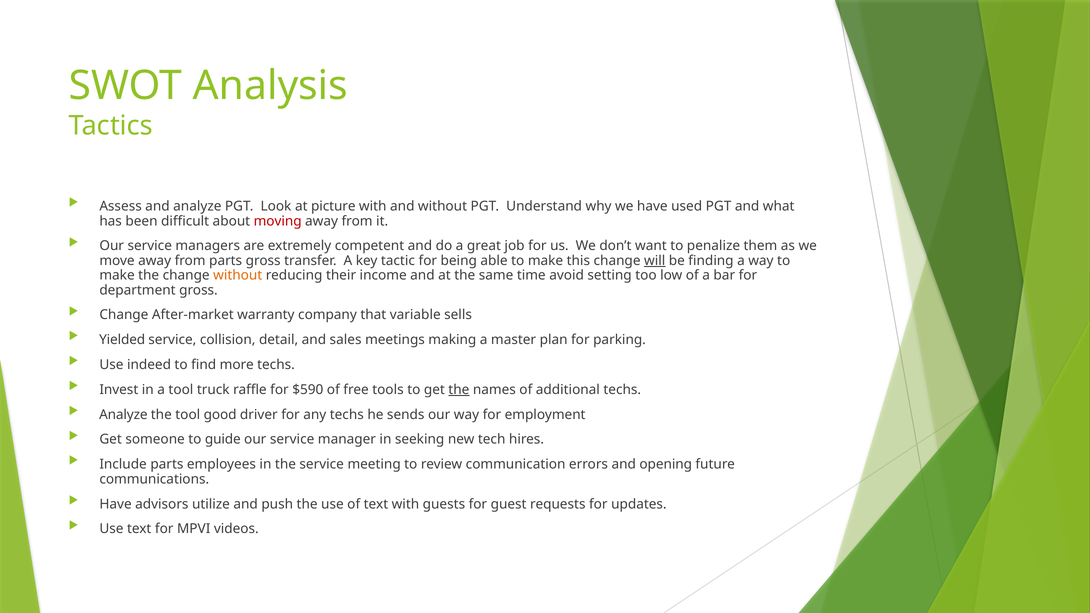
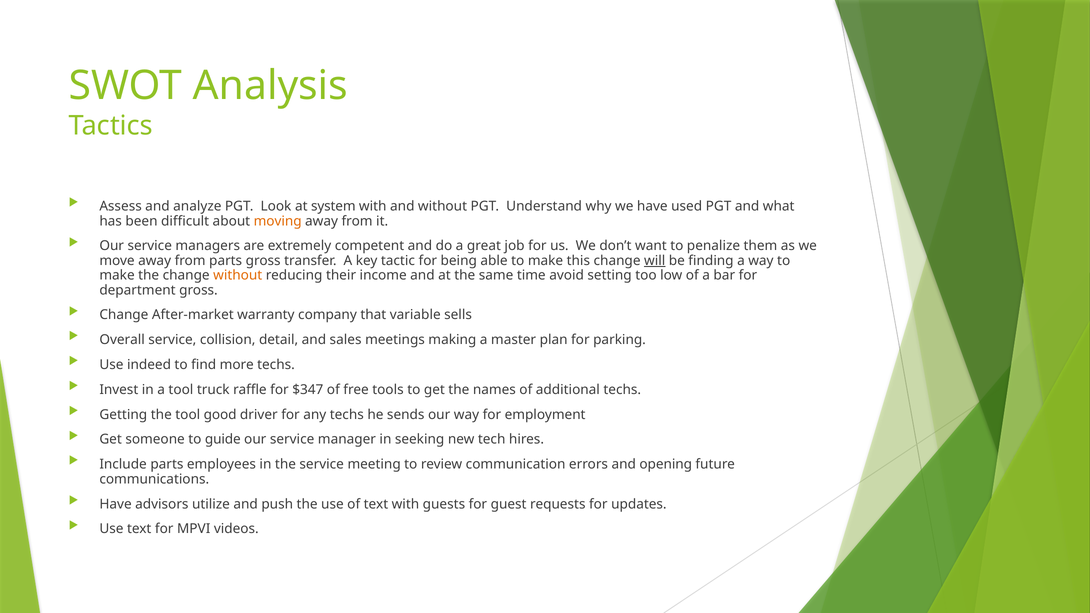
picture: picture -> system
moving colour: red -> orange
Yielded: Yielded -> Overall
$590: $590 -> $347
the at (459, 390) underline: present -> none
Analyze at (123, 415): Analyze -> Getting
